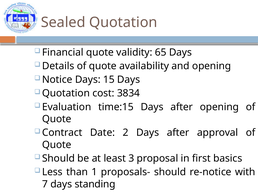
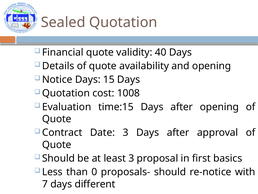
65: 65 -> 40
3834: 3834 -> 1008
Date 2: 2 -> 3
1: 1 -> 0
standing: standing -> different
